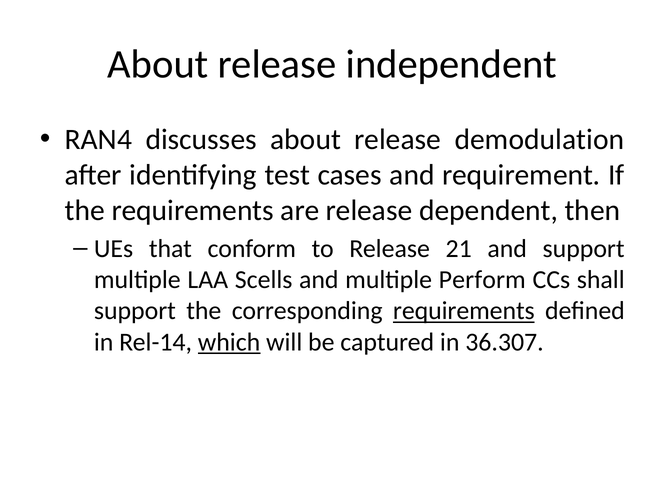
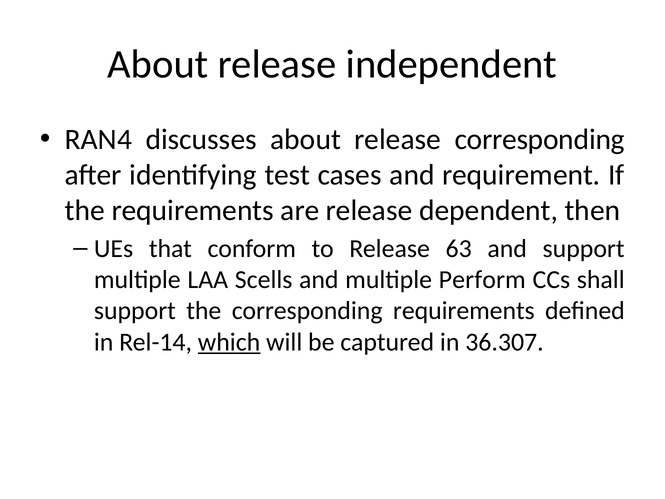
release demodulation: demodulation -> corresponding
21: 21 -> 63
requirements at (464, 311) underline: present -> none
